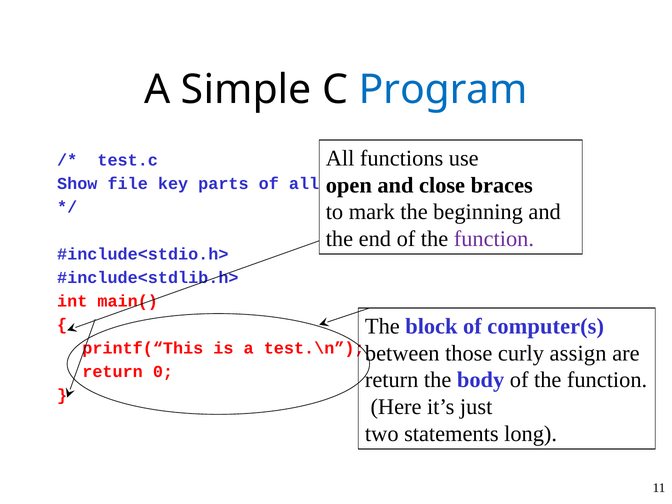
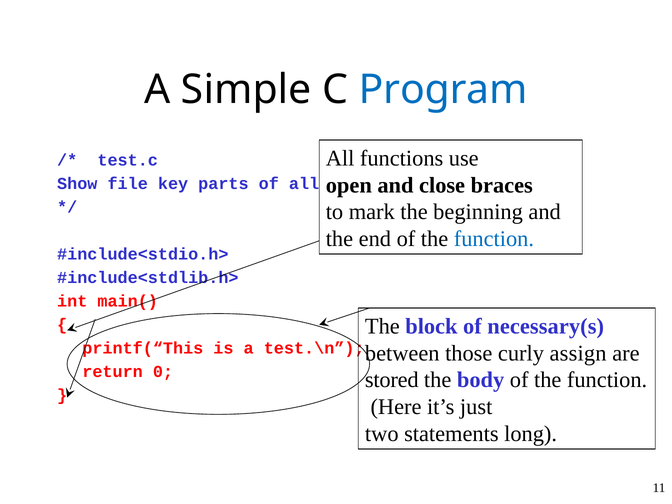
function at (494, 239) colour: purple -> blue
computer(s: computer(s -> necessary(s
return at (392, 380): return -> stored
